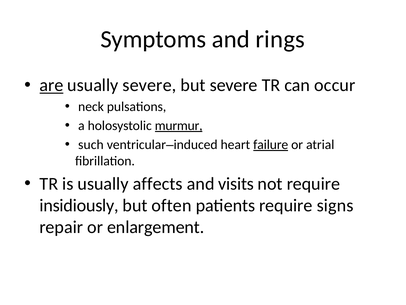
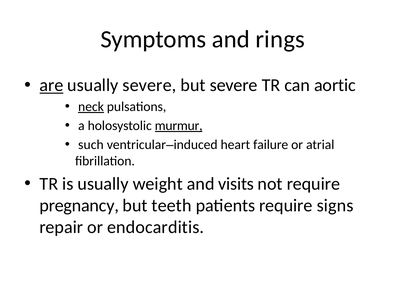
occur: occur -> aortic
neck underline: none -> present
failure underline: present -> none
affects: affects -> weight
insidiously: insidiously -> pregnancy
often: often -> teeth
enlargement: enlargement -> endocarditis
